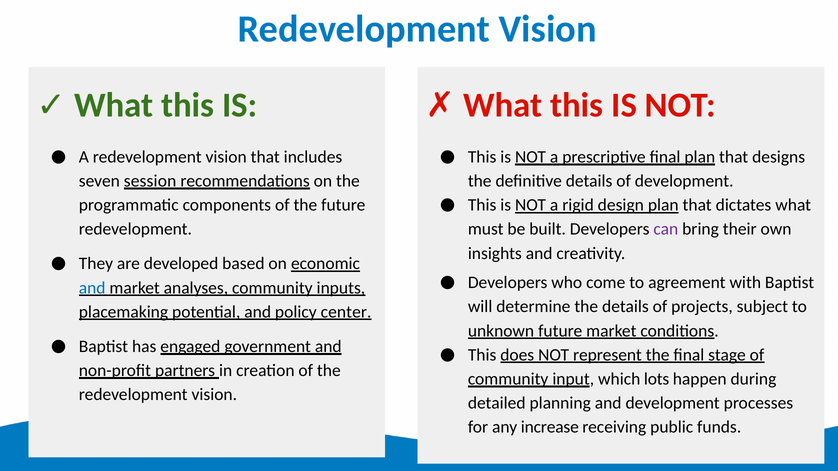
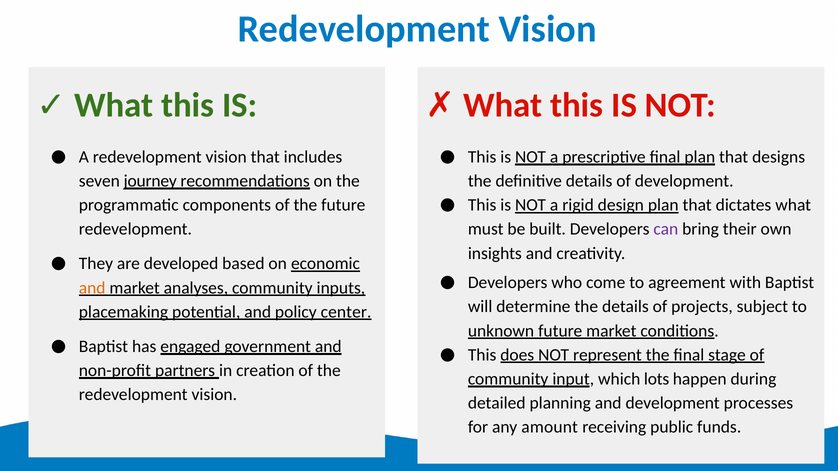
session: session -> journey
and at (92, 288) colour: blue -> orange
increase: increase -> amount
